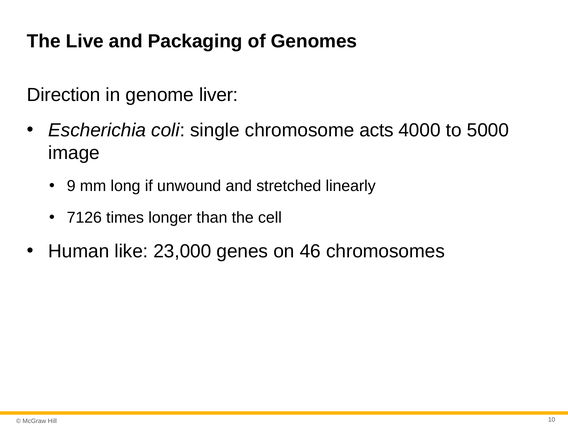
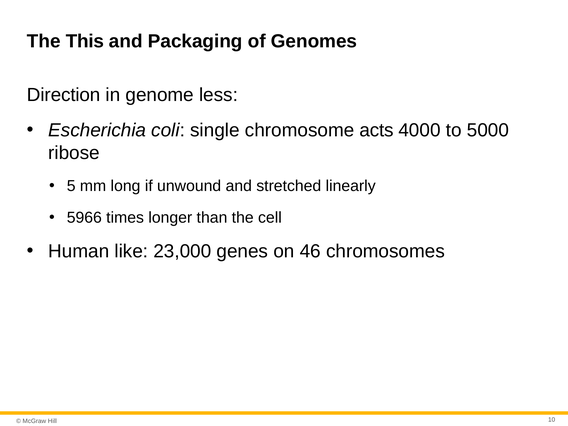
Live: Live -> This
liver: liver -> less
image: image -> ribose
9: 9 -> 5
7126: 7126 -> 5966
